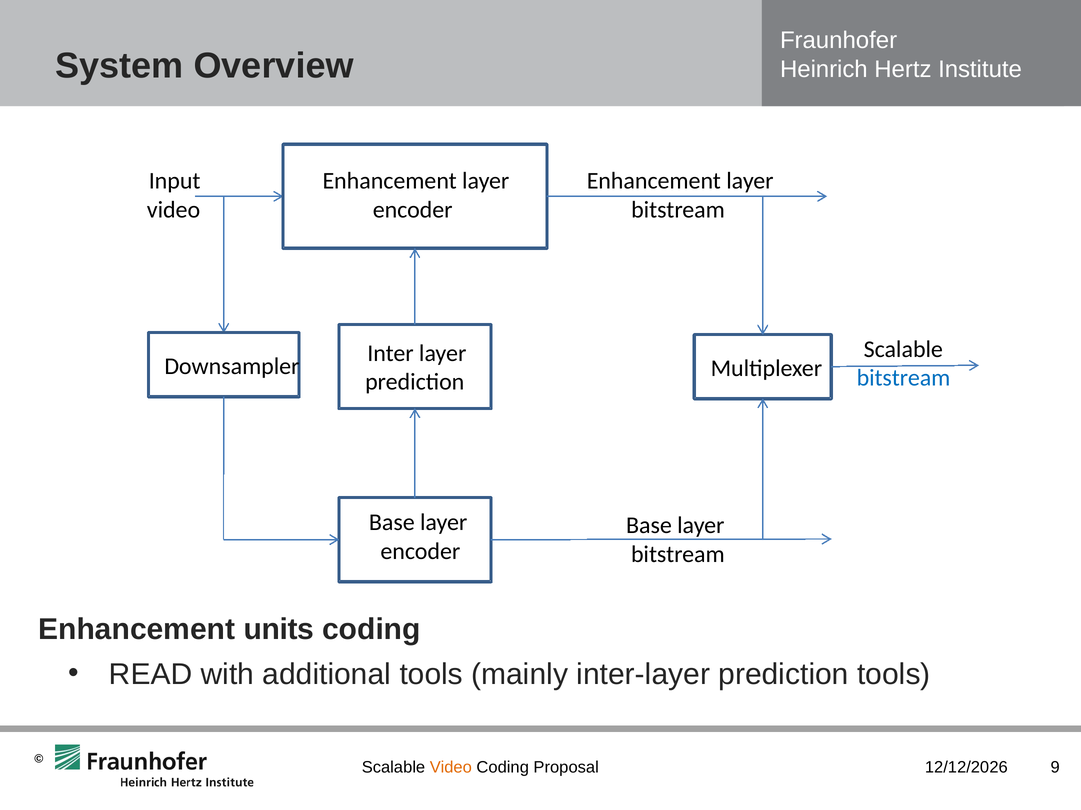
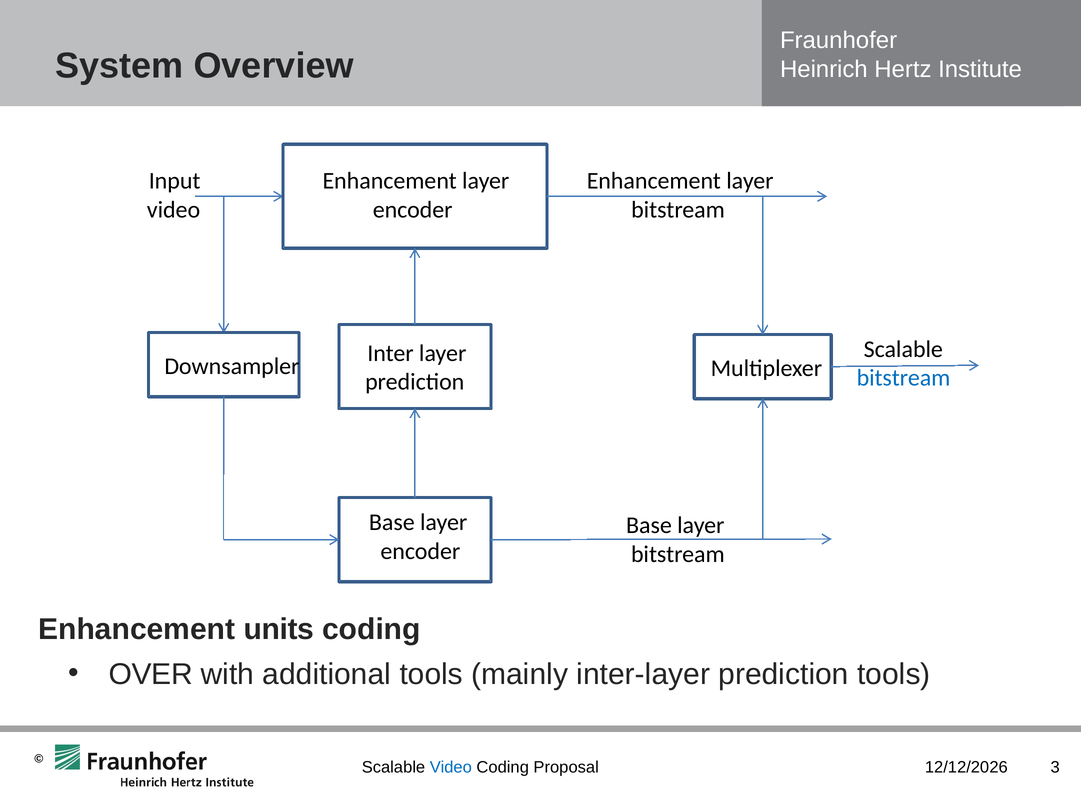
READ: READ -> OVER
Video at (451, 768) colour: orange -> blue
9: 9 -> 3
